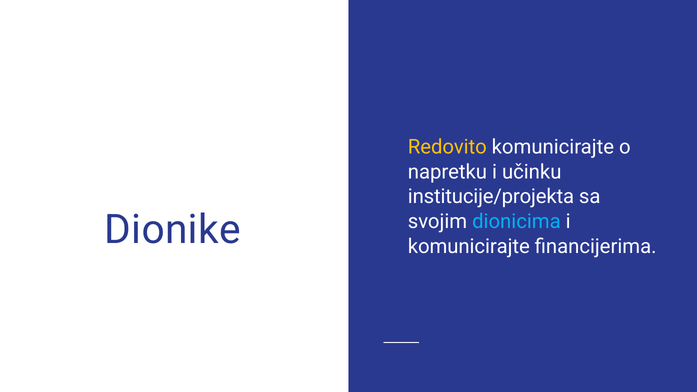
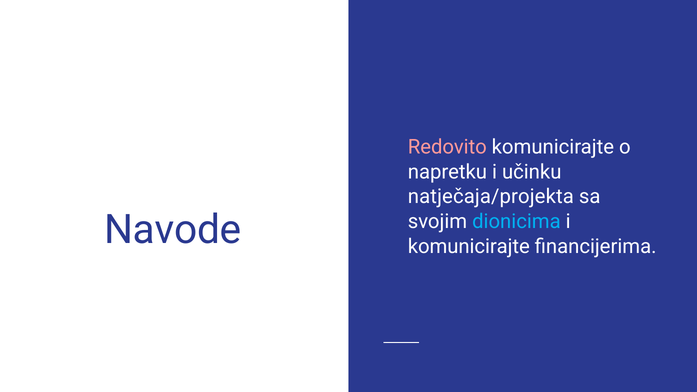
Redovito colour: yellow -> pink
institucije/projekta: institucije/projekta -> natječaja/projekta
Dionike: Dionike -> Navode
